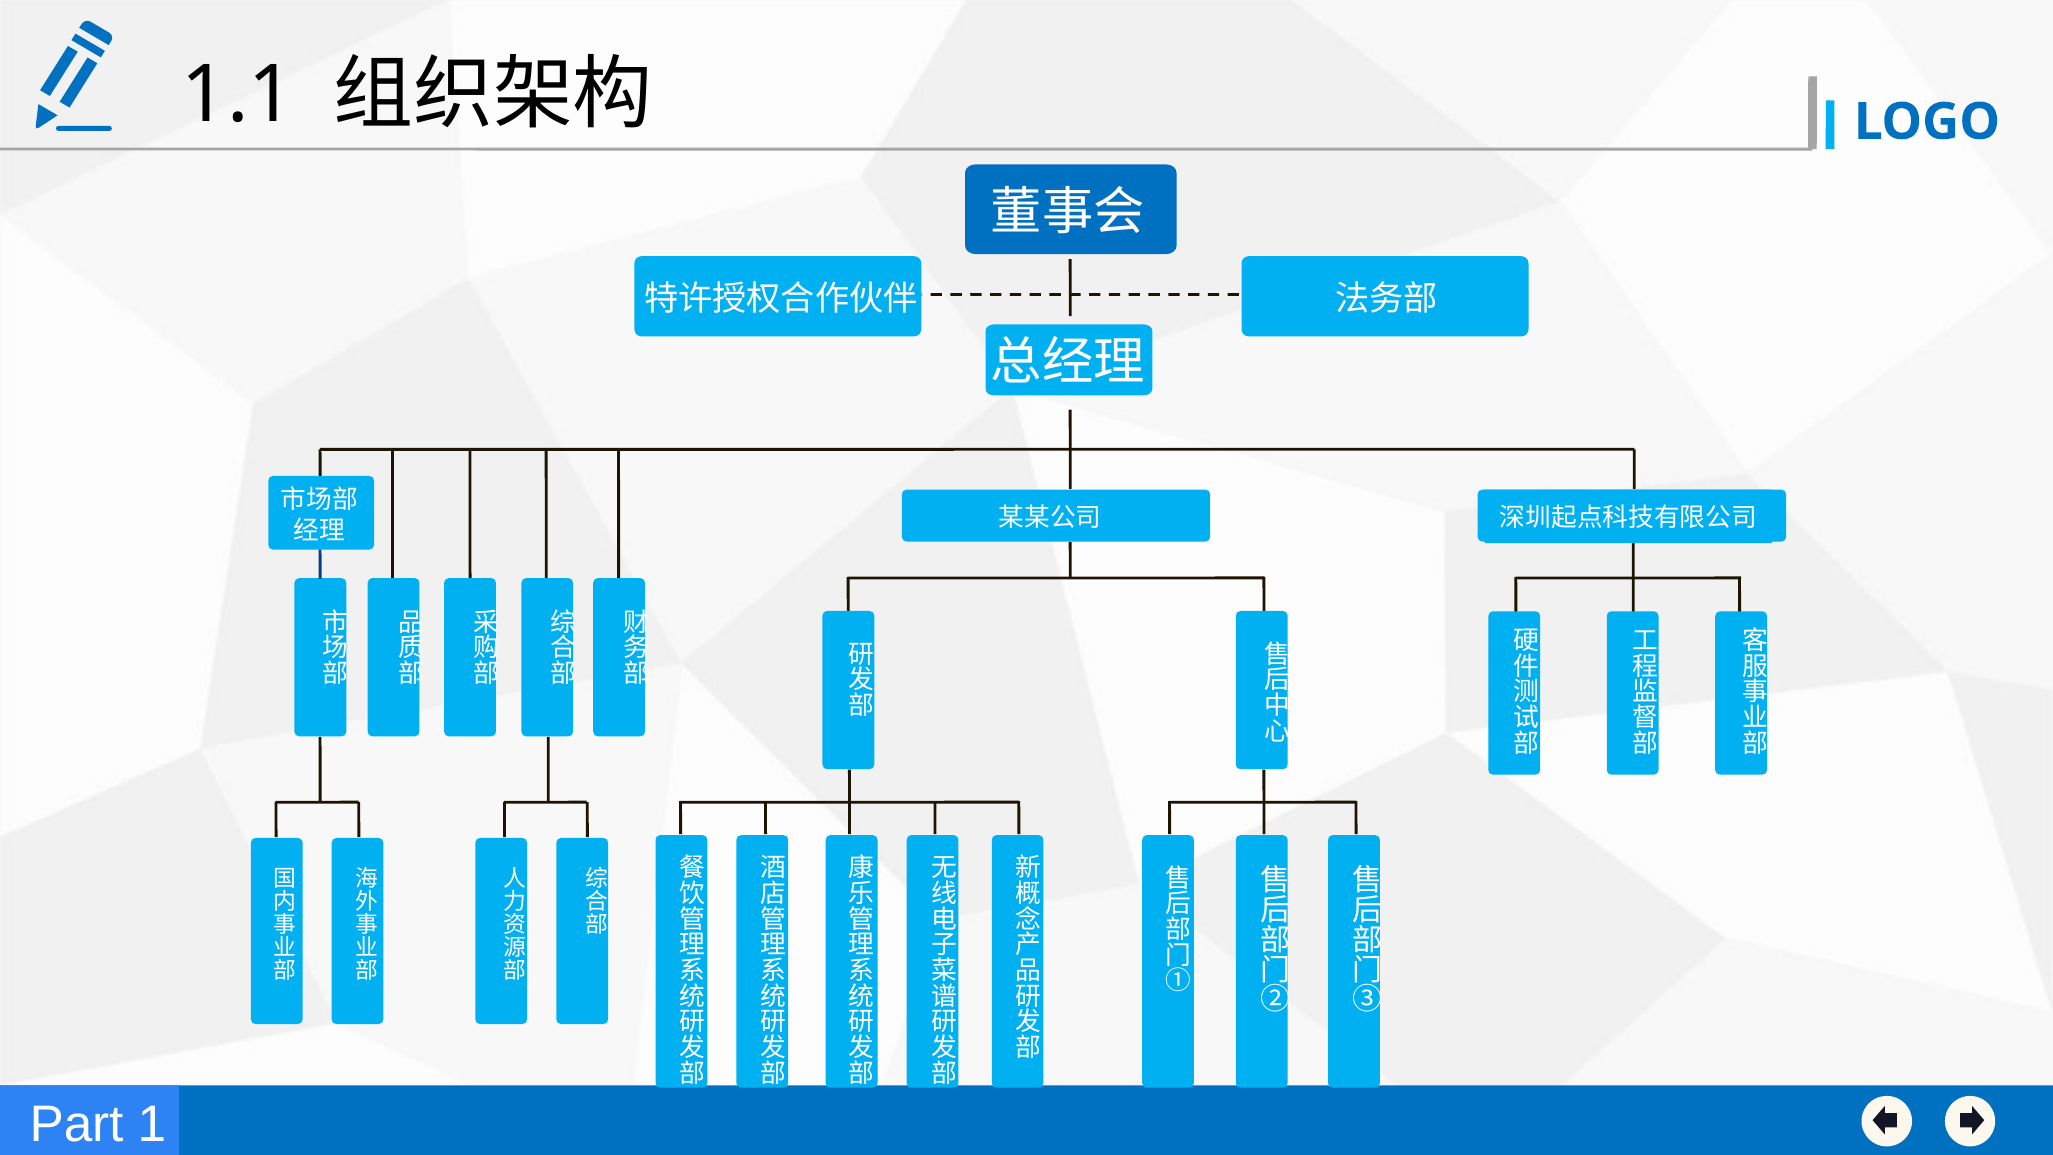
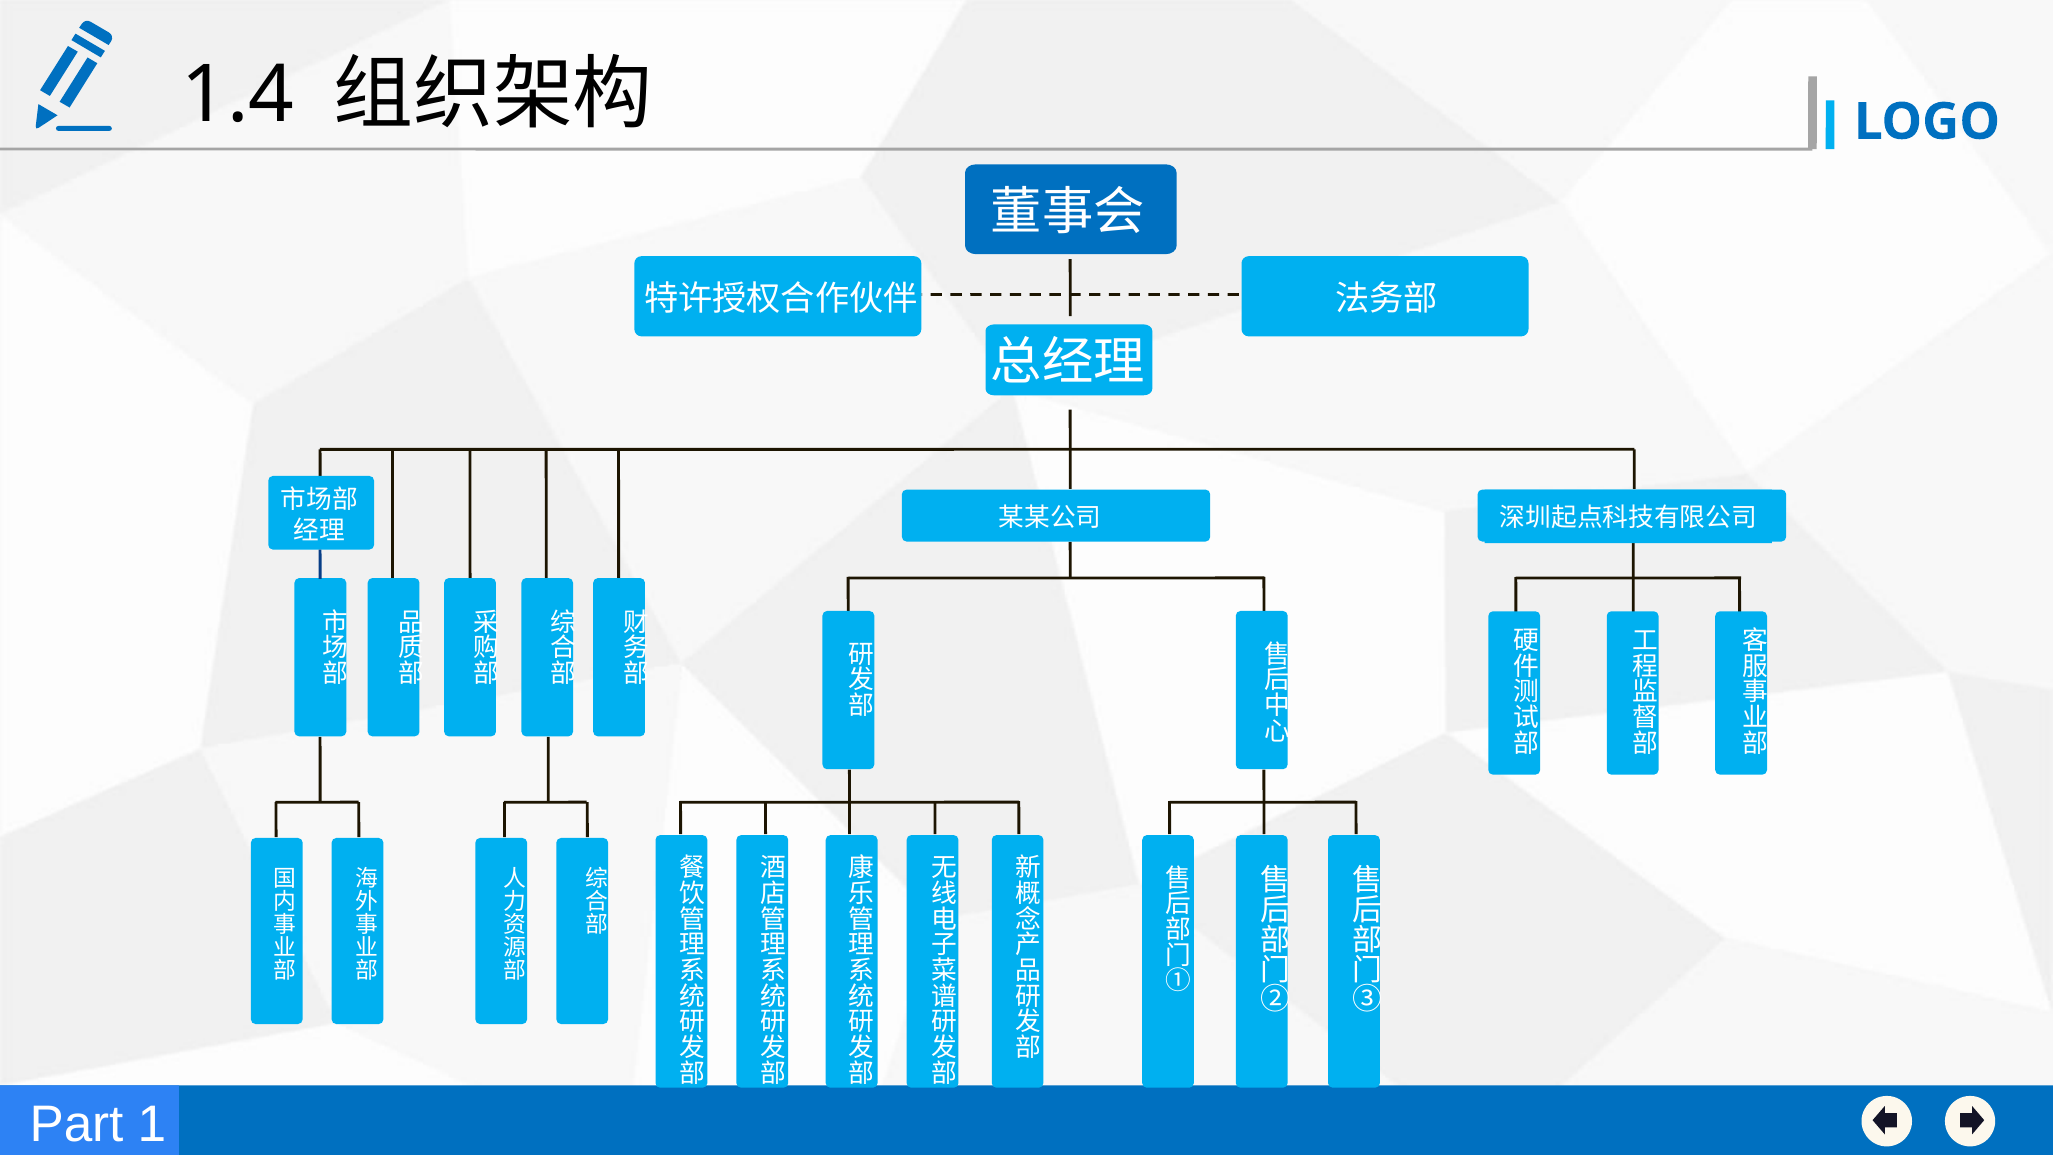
1.1: 1.1 -> 1.4
